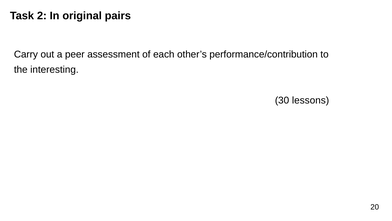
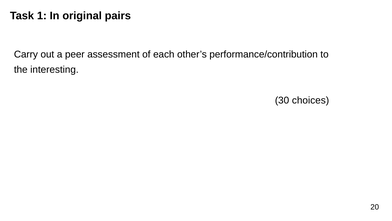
2: 2 -> 1
lessons: lessons -> choices
